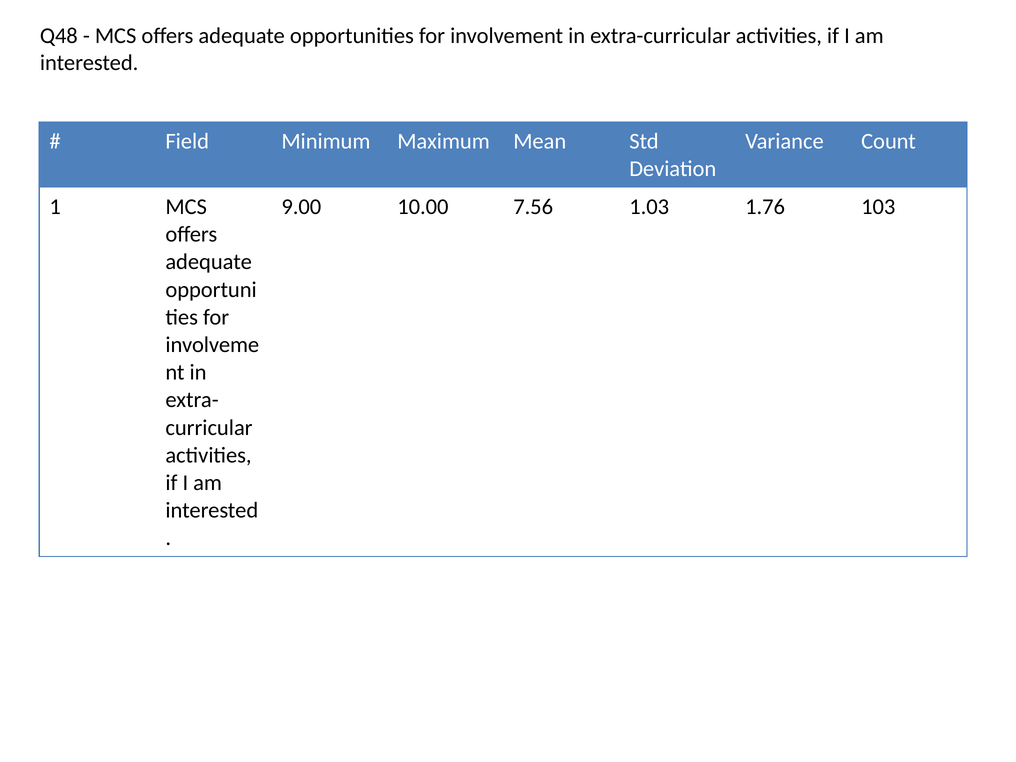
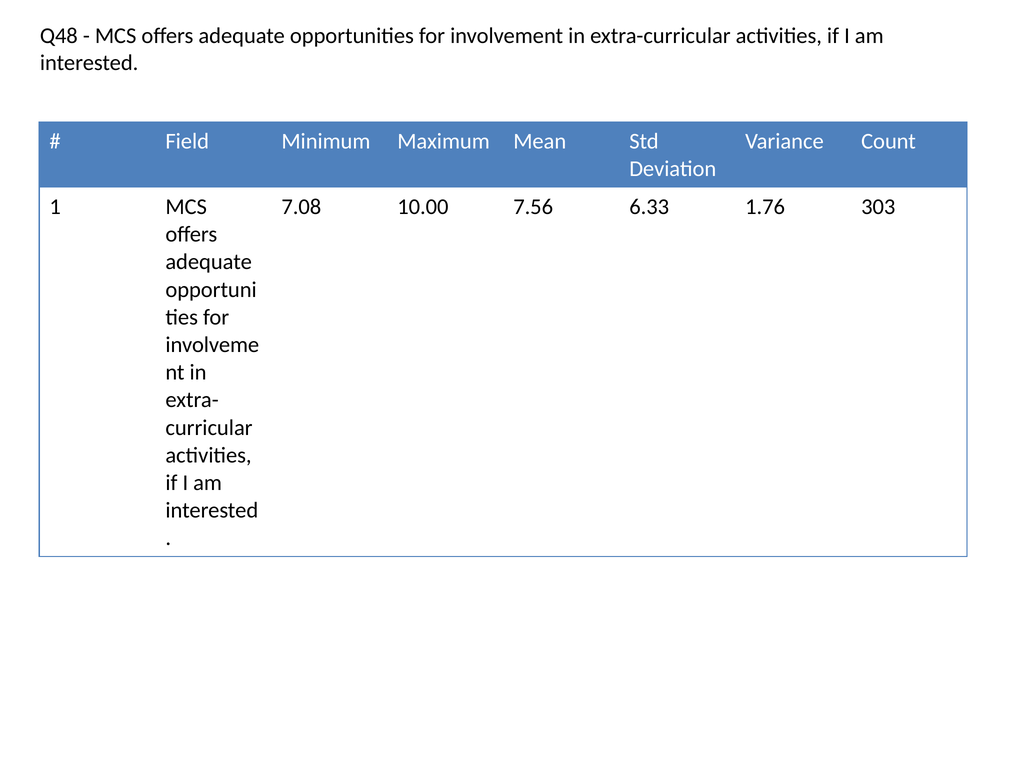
9.00: 9.00 -> 7.08
1.03: 1.03 -> 6.33
103: 103 -> 303
